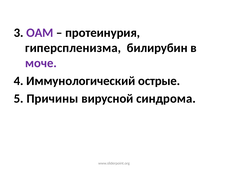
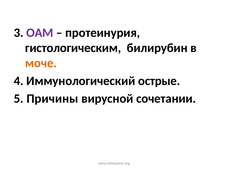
гиперспленизма: гиперспленизма -> гистологическим
моче colour: purple -> orange
синдрома: синдрома -> сочетании
